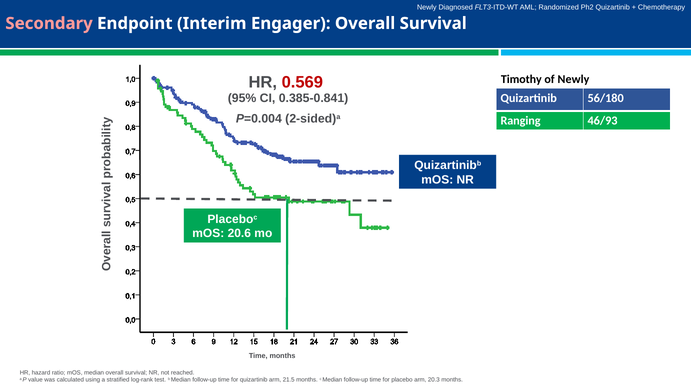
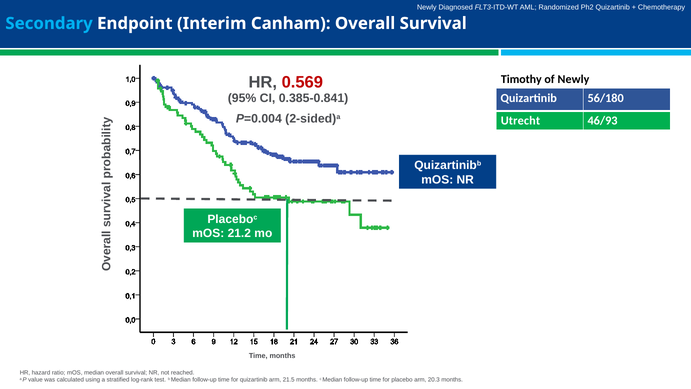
Secondary colour: pink -> light blue
Engager: Engager -> Canham
Ranging: Ranging -> Utrecht
20.6: 20.6 -> 21.2
